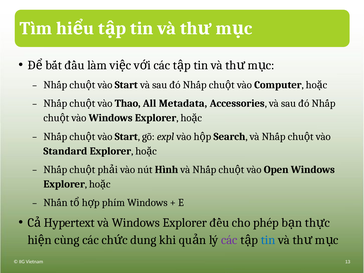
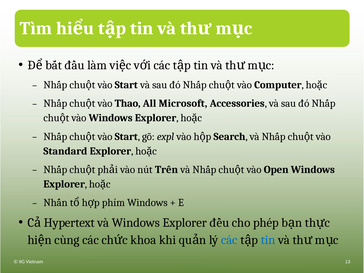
Metadata: Metadata -> Microsoft
Hình: Hình -> Trên
dung: dung -> khoa
các at (229, 240) colour: purple -> blue
